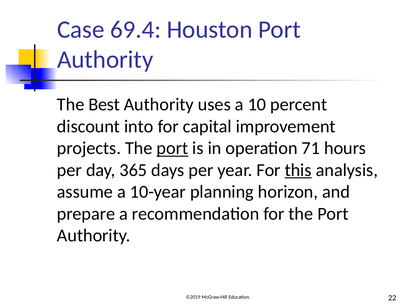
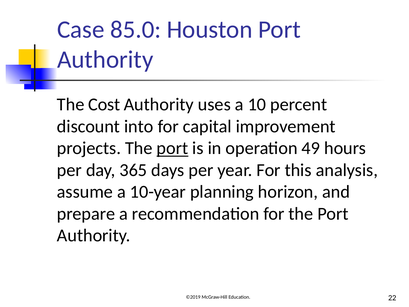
69.4: 69.4 -> 85.0
Best: Best -> Cost
71: 71 -> 49
this underline: present -> none
